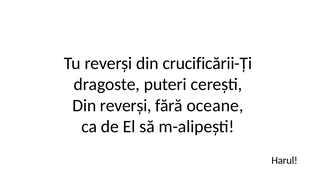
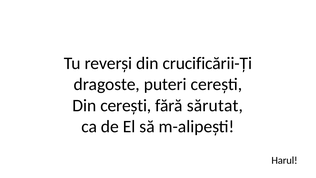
Din reverși: reverși -> cerești
oceane: oceane -> sărutat
